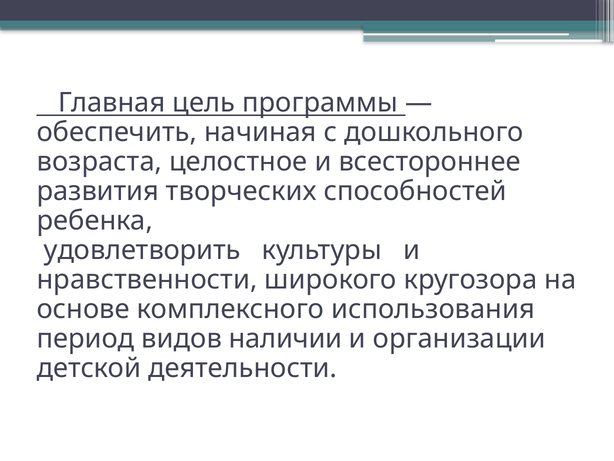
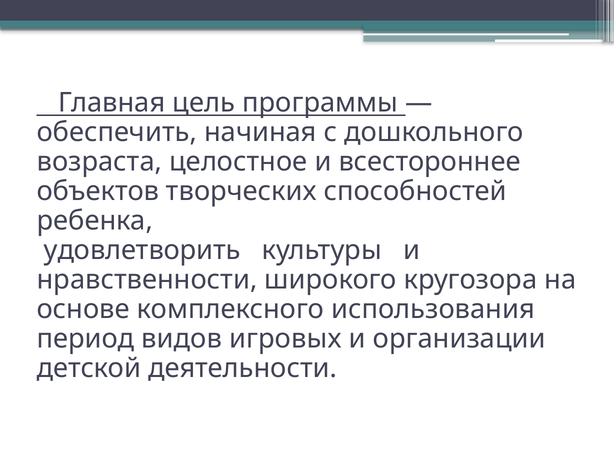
развития: развития -> объектов
наличии: наличии -> игровых
